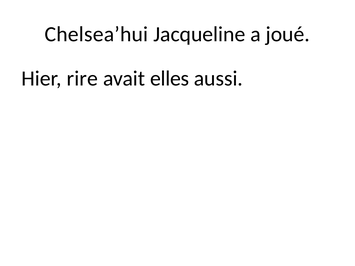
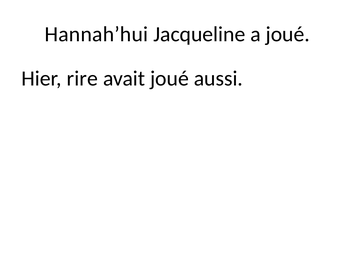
Chelsea’hui: Chelsea’hui -> Hannah’hui
avait elles: elles -> joué
